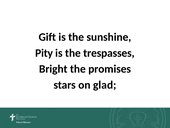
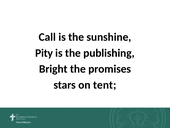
Gift: Gift -> Call
trespasses: trespasses -> publishing
glad: glad -> tent
